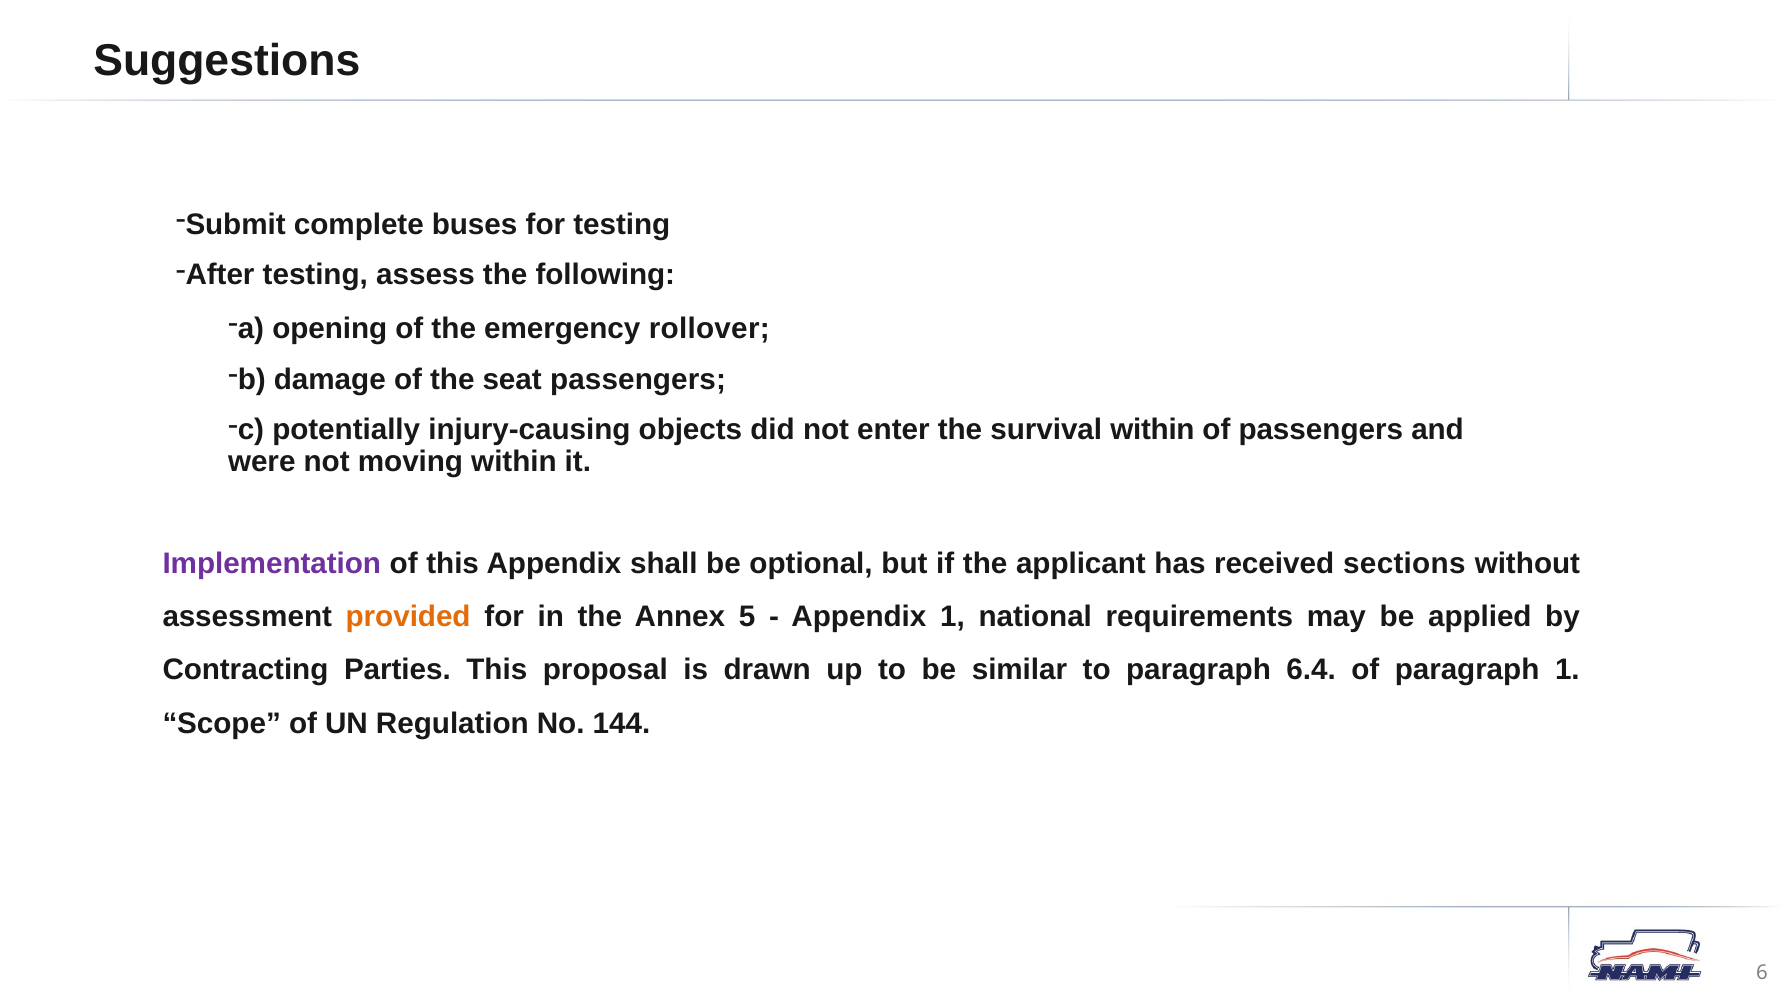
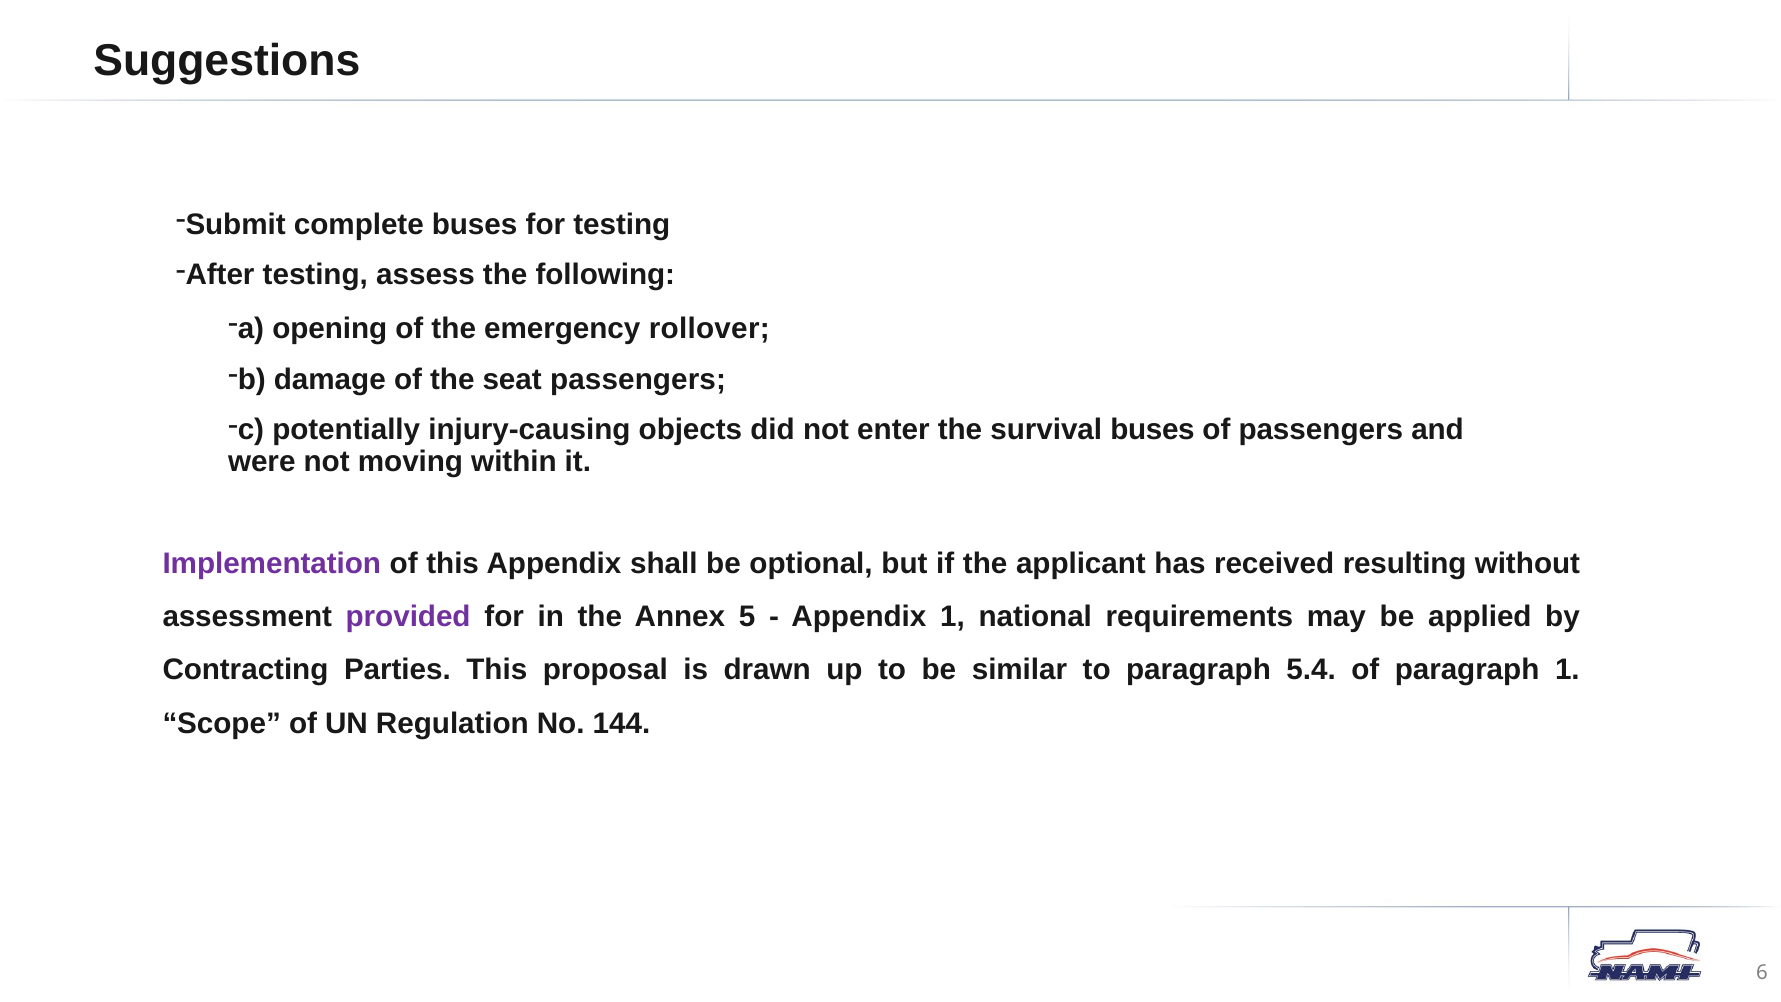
survival within: within -> buses
sections: sections -> resulting
provided colour: orange -> purple
6.4: 6.4 -> 5.4
